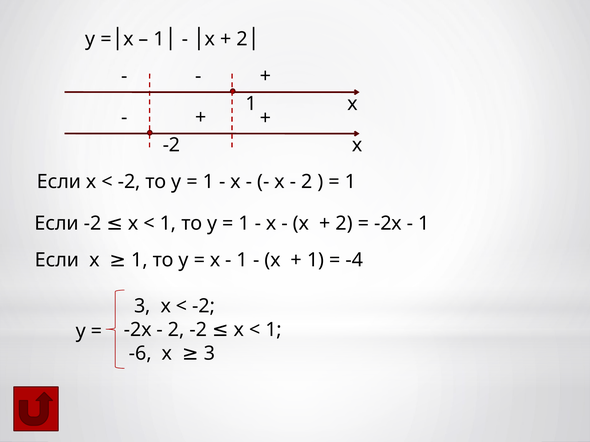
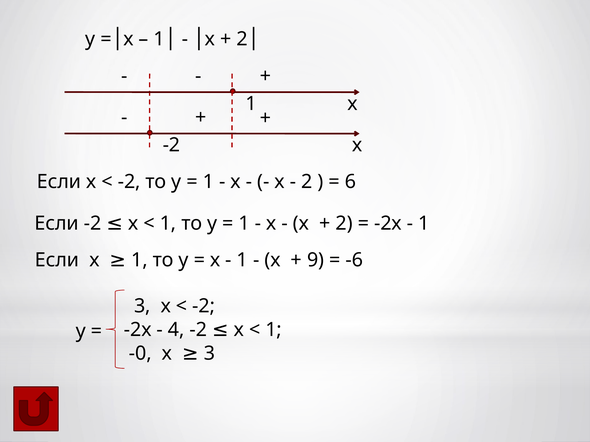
1 at (351, 182): 1 -> 6
1 at (316, 260): 1 -> 9
-4: -4 -> -6
2 at (176, 330): 2 -> 4
-6: -6 -> -0
